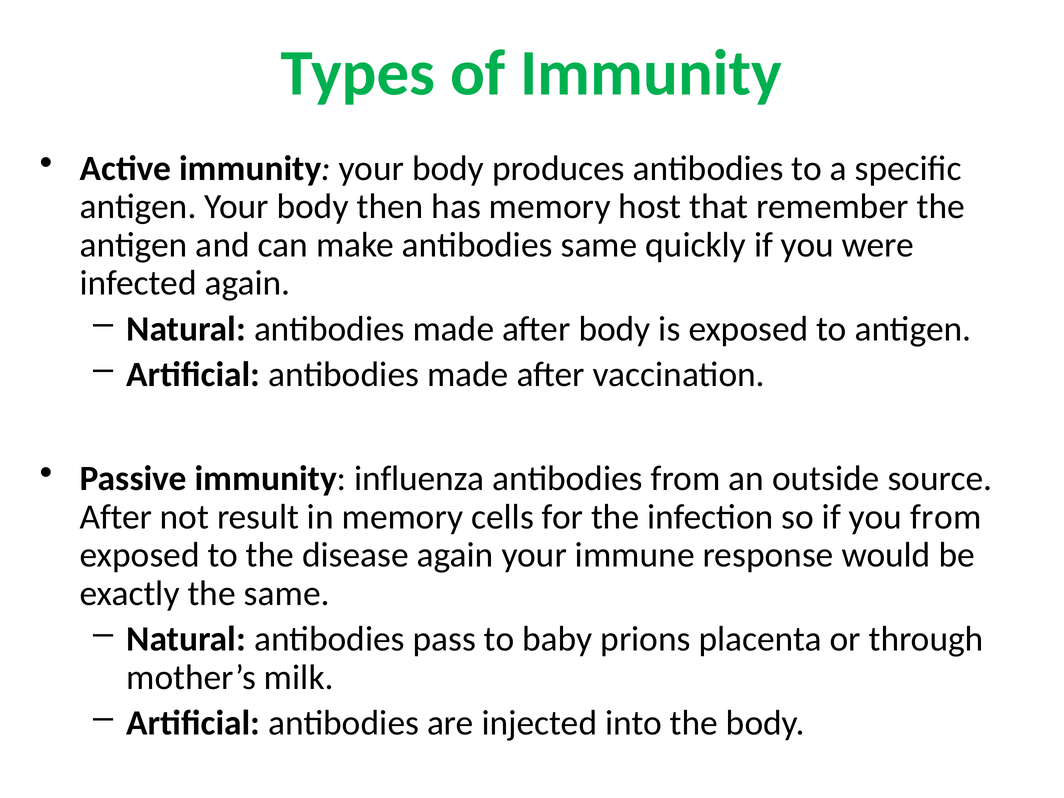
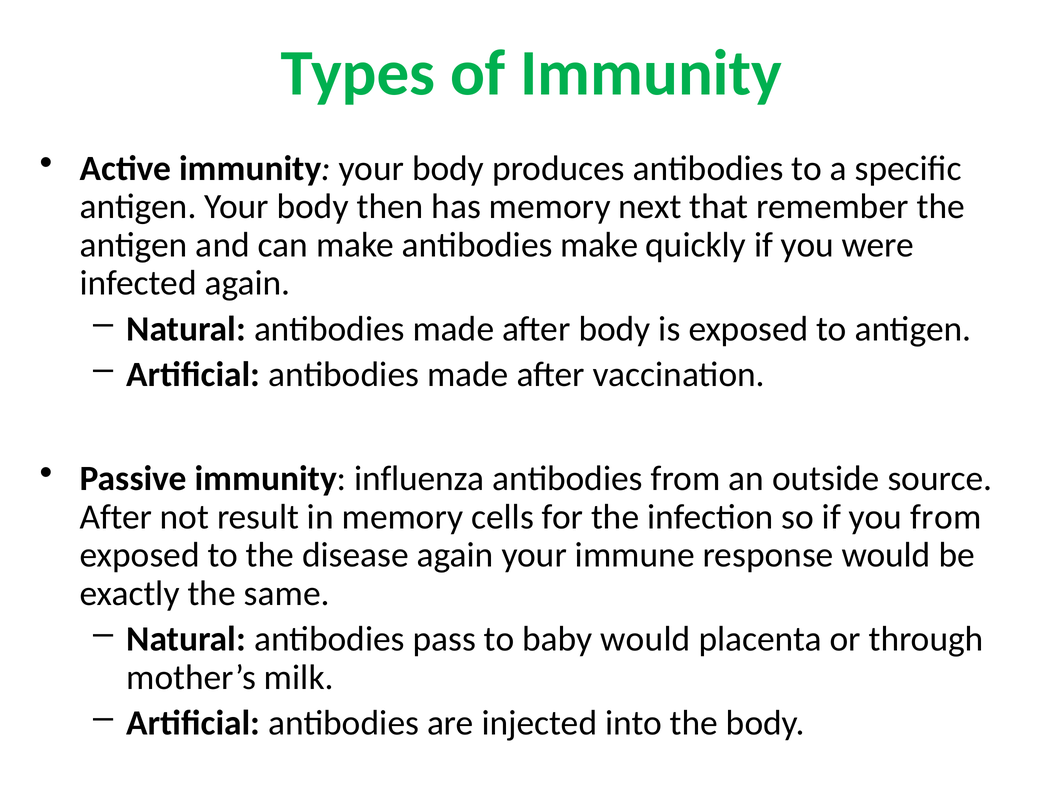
host: host -> next
antibodies same: same -> make
baby prions: prions -> would
